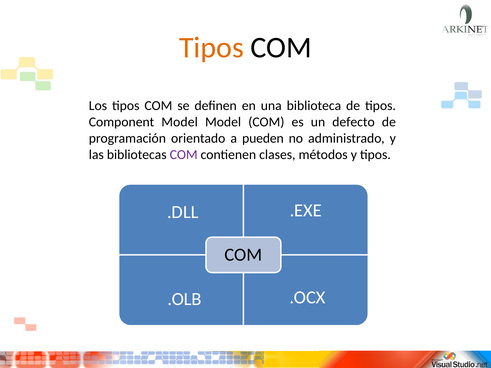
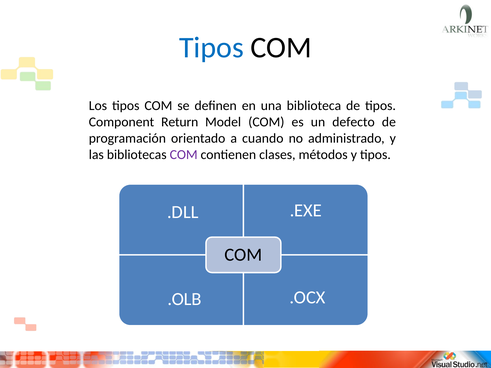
Tipos at (211, 48) colour: orange -> blue
Component Model: Model -> Return
pueden: pueden -> cuando
